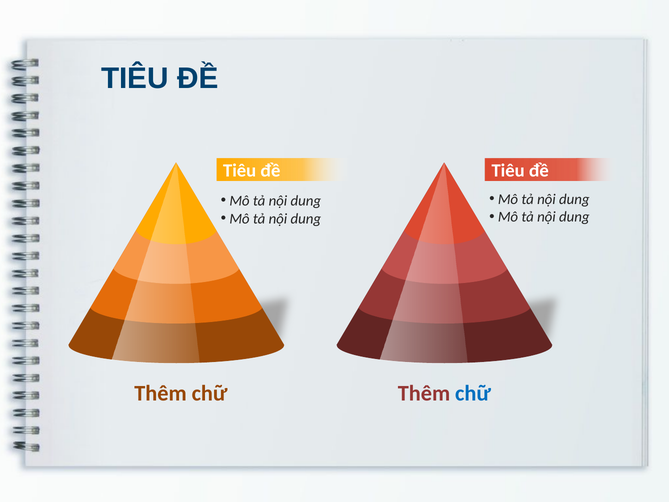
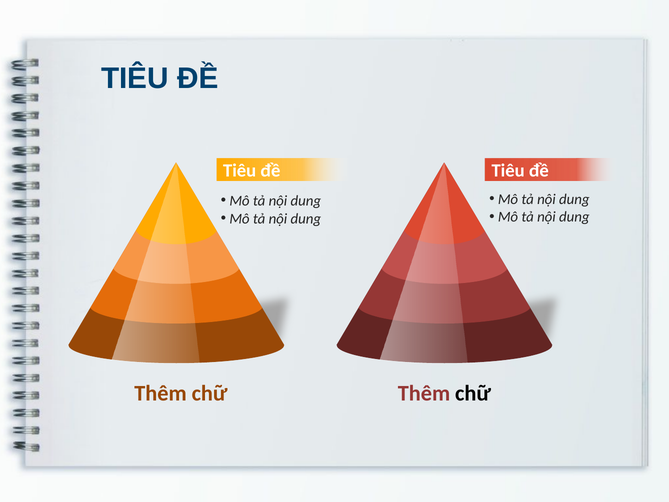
chữ at (473, 393) colour: blue -> black
